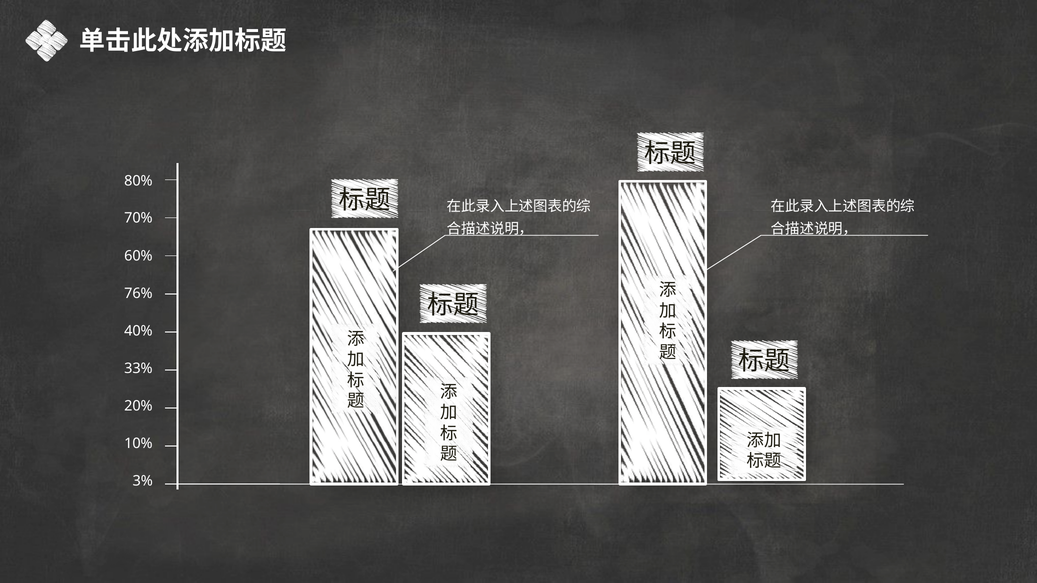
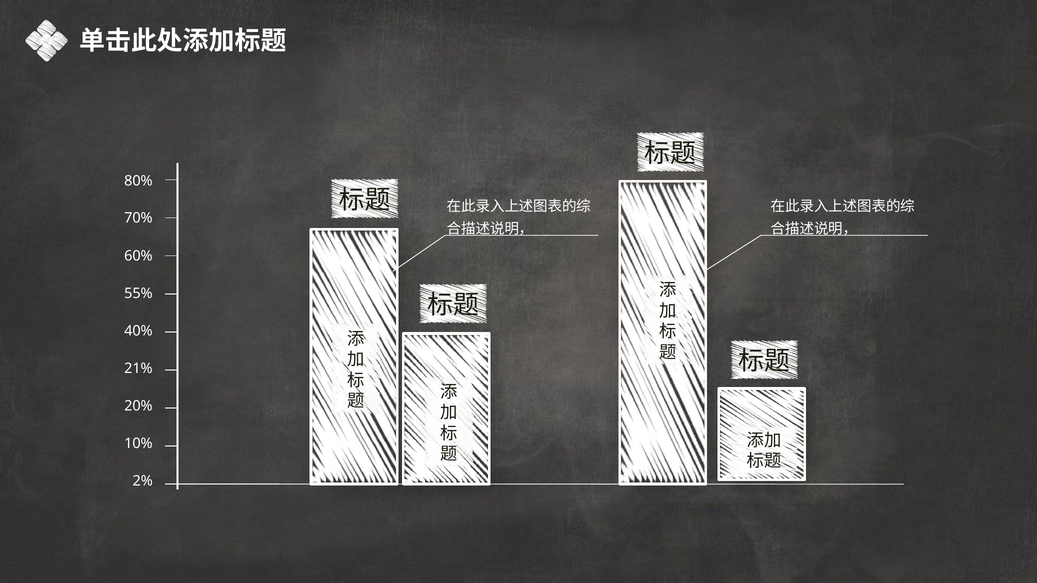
76%: 76% -> 55%
33%: 33% -> 21%
3%: 3% -> 2%
